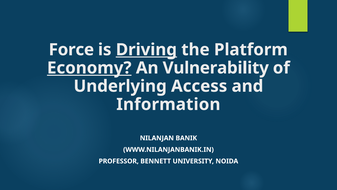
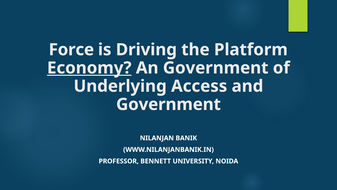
Driving underline: present -> none
An Vulnerability: Vulnerability -> Government
Information at (168, 104): Information -> Government
